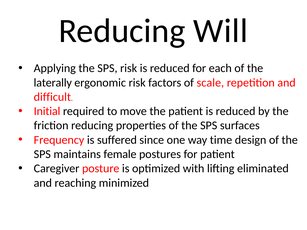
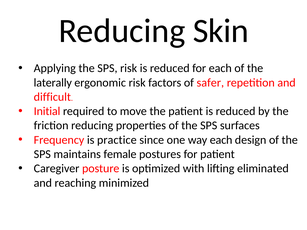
Will: Will -> Skin
scale: scale -> safer
suffered: suffered -> practice
way time: time -> each
